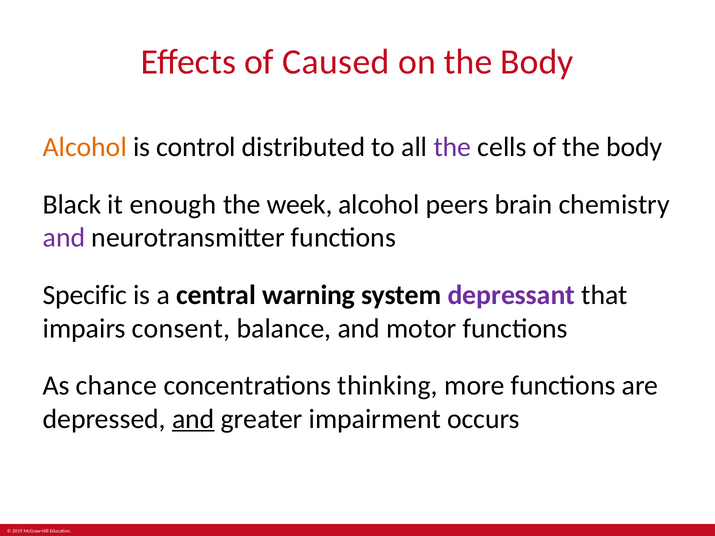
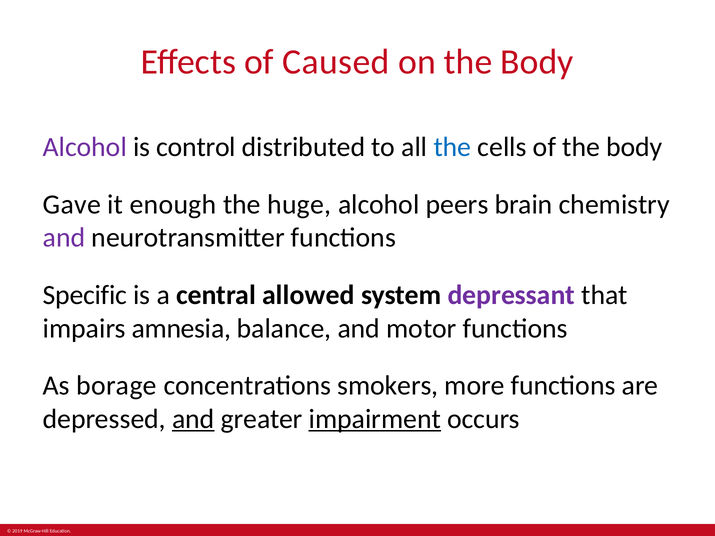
Alcohol at (85, 147) colour: orange -> purple
the at (452, 147) colour: purple -> blue
Black: Black -> Gave
week: week -> huge
warning: warning -> allowed
consent: consent -> amnesia
chance: chance -> borage
thinking: thinking -> smokers
impairment underline: none -> present
